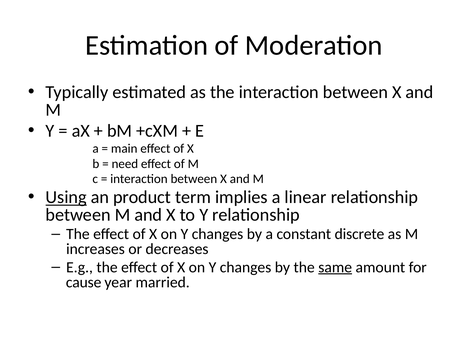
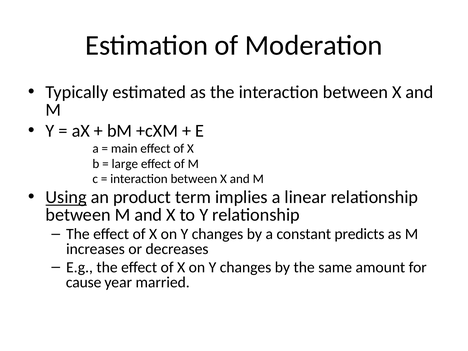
need: need -> large
discrete: discrete -> predicts
same underline: present -> none
